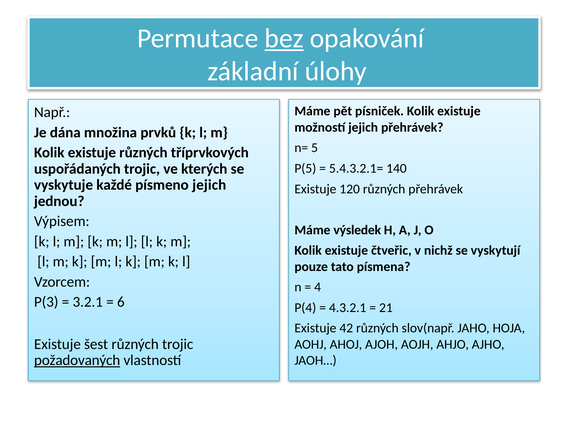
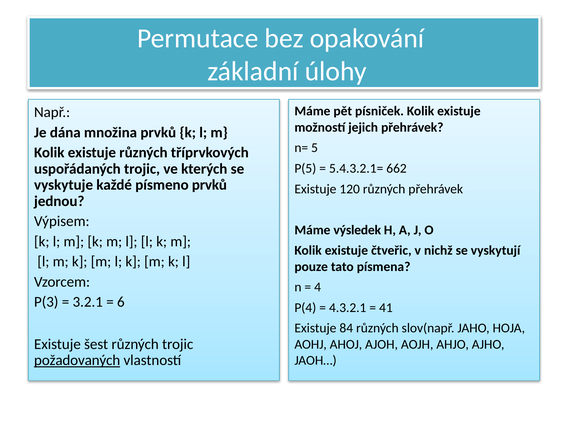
bez underline: present -> none
140: 140 -> 662
písmeno jejich: jejich -> prvků
21: 21 -> 41
42: 42 -> 84
